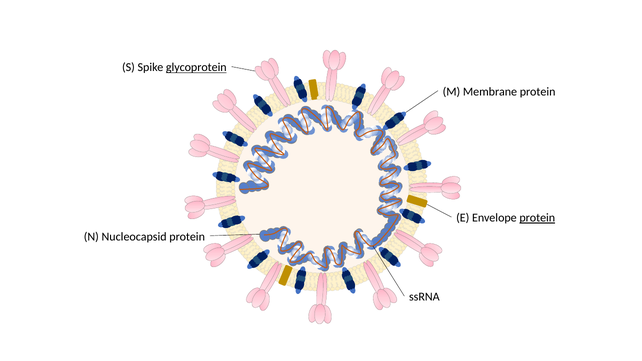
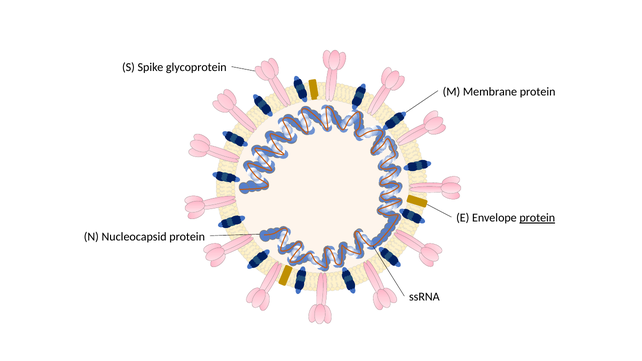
glycoprotein underline: present -> none
